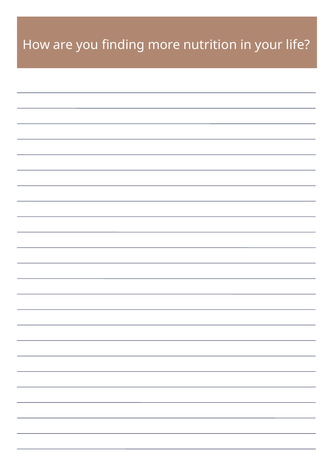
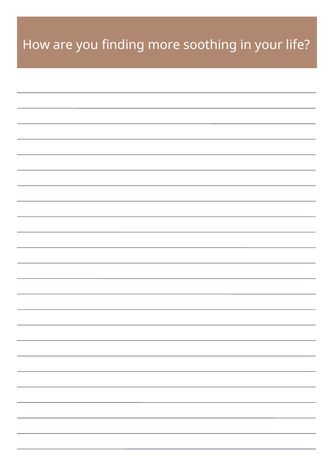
nutrition: nutrition -> soothing
